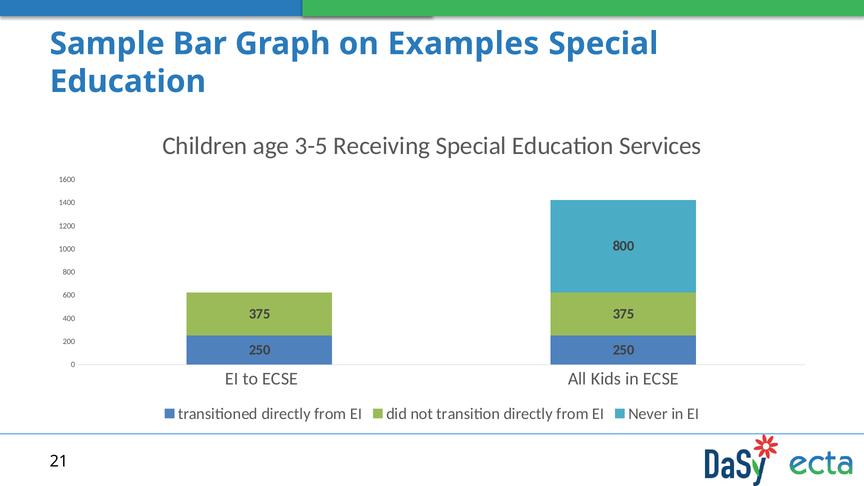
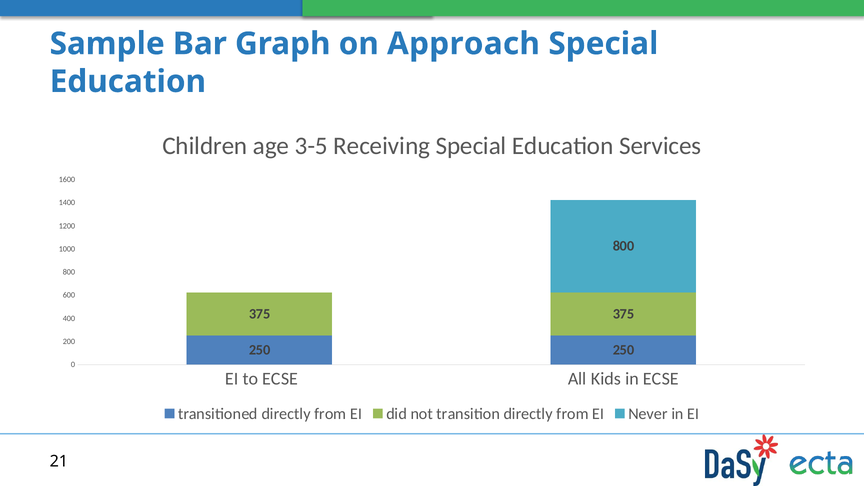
Examples: Examples -> Approach
